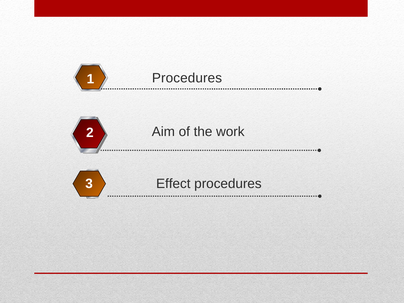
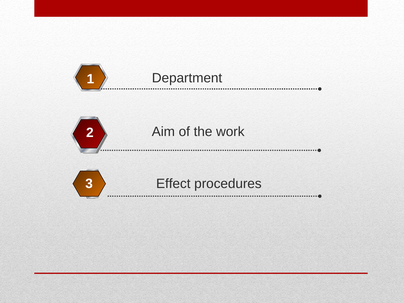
Procedures at (187, 78): Procedures -> Department
